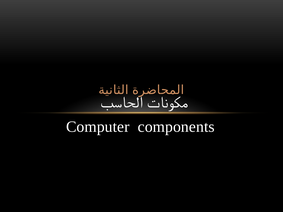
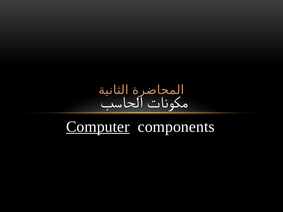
Computer underline: none -> present
